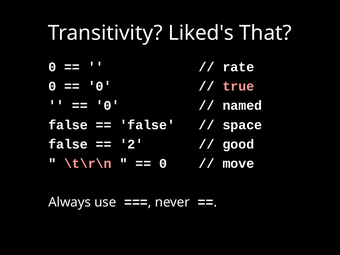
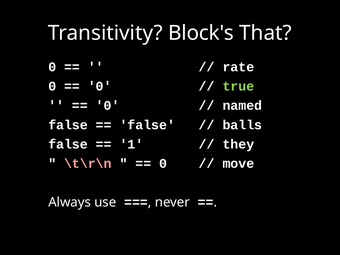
Liked's: Liked's -> Block's
true colour: pink -> light green
space: space -> balls
2: 2 -> 1
good: good -> they
